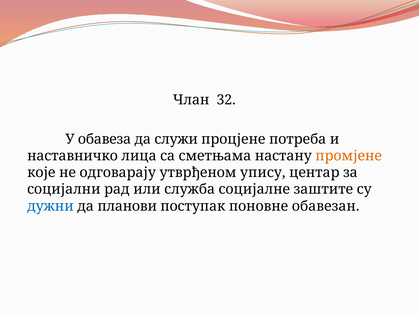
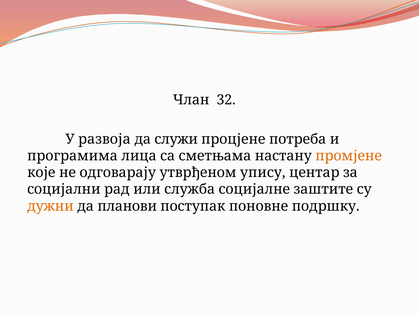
обавеза: обавеза -> развоја
наставничко: наставничко -> програмима
дужни colour: blue -> orange
обавезан: обавезан -> подршку
